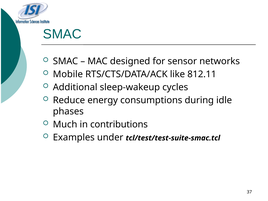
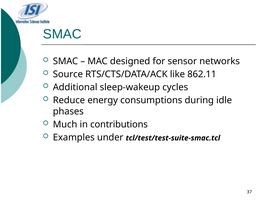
Mobile: Mobile -> Source
812.11: 812.11 -> 862.11
